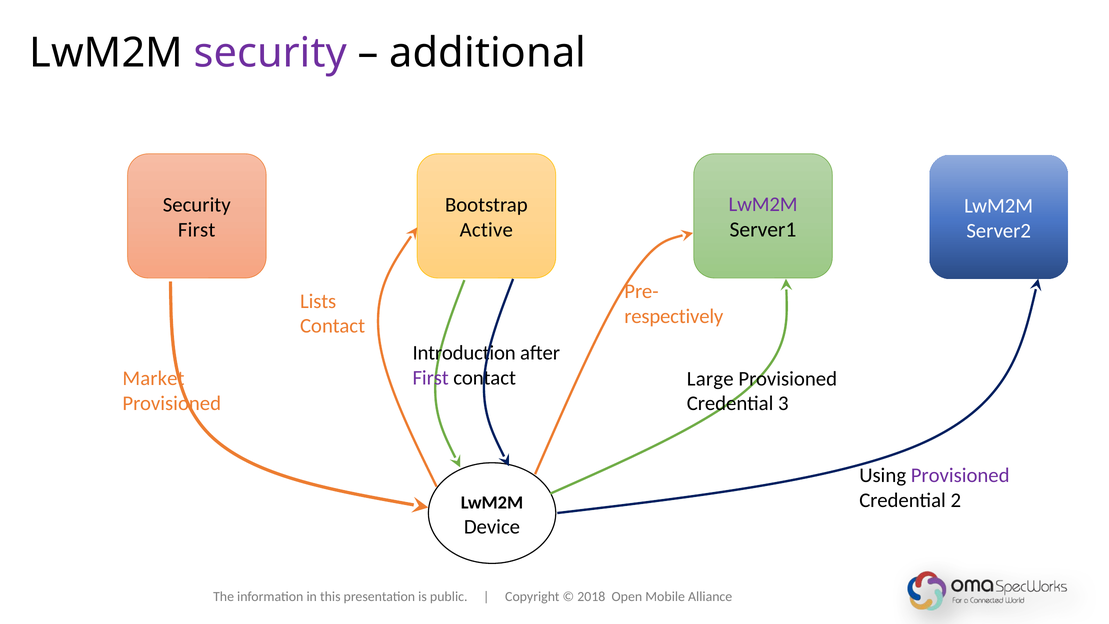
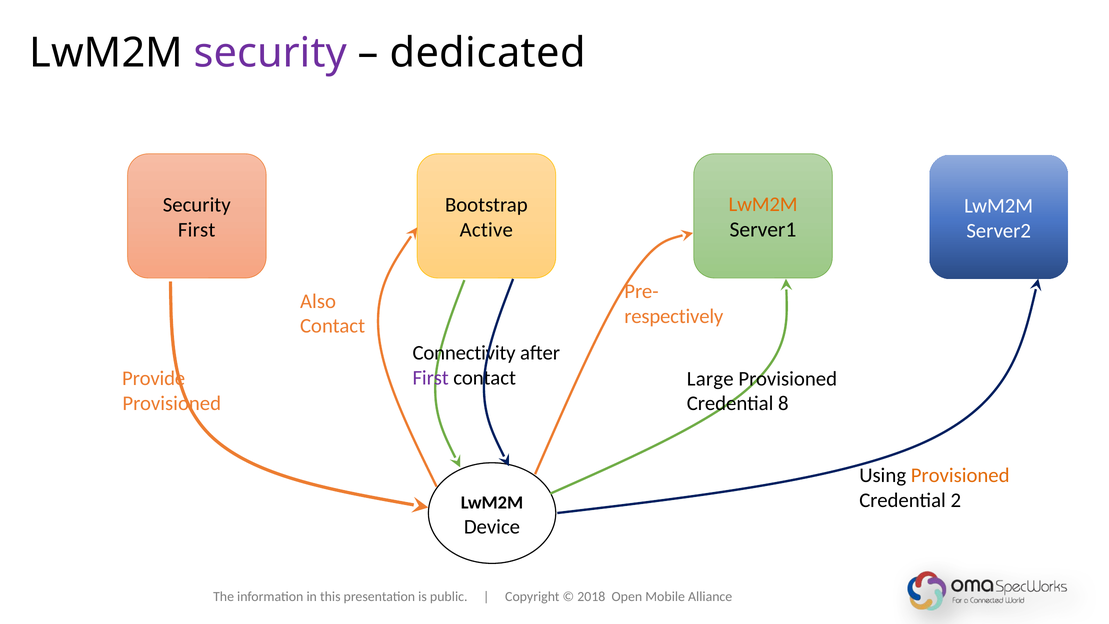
additional: additional -> dedicated
LwM2M at (763, 204) colour: purple -> orange
Lists: Lists -> Also
Introduction: Introduction -> Connectivity
Market: Market -> Provide
3: 3 -> 8
Provisioned at (960, 475) colour: purple -> orange
